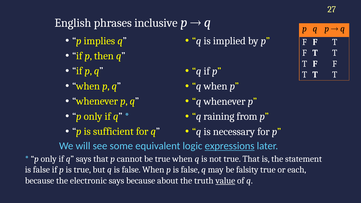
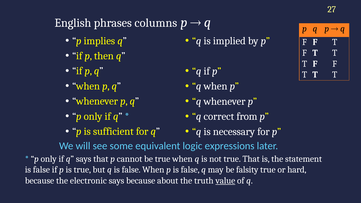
inclusive: inclusive -> columns
raining: raining -> correct
expressions underline: present -> none
each: each -> hard
